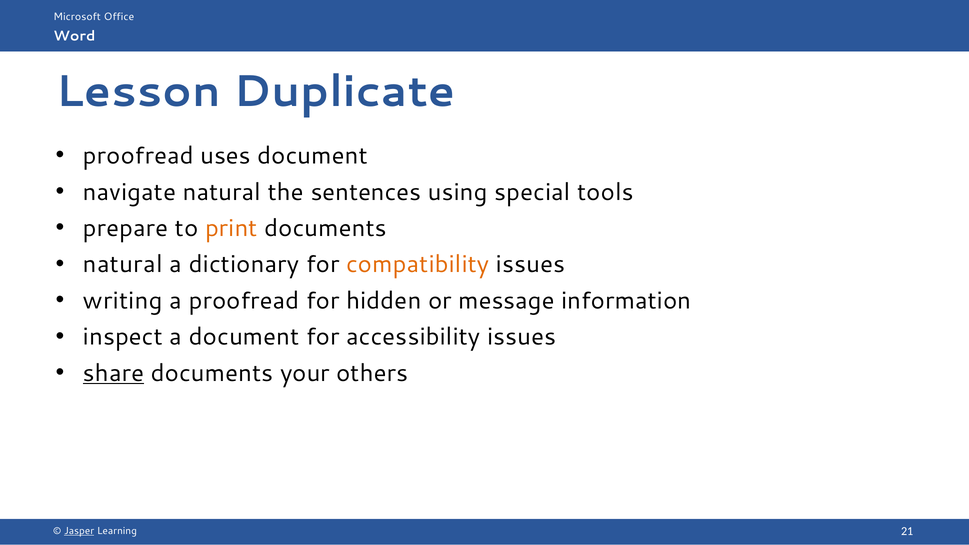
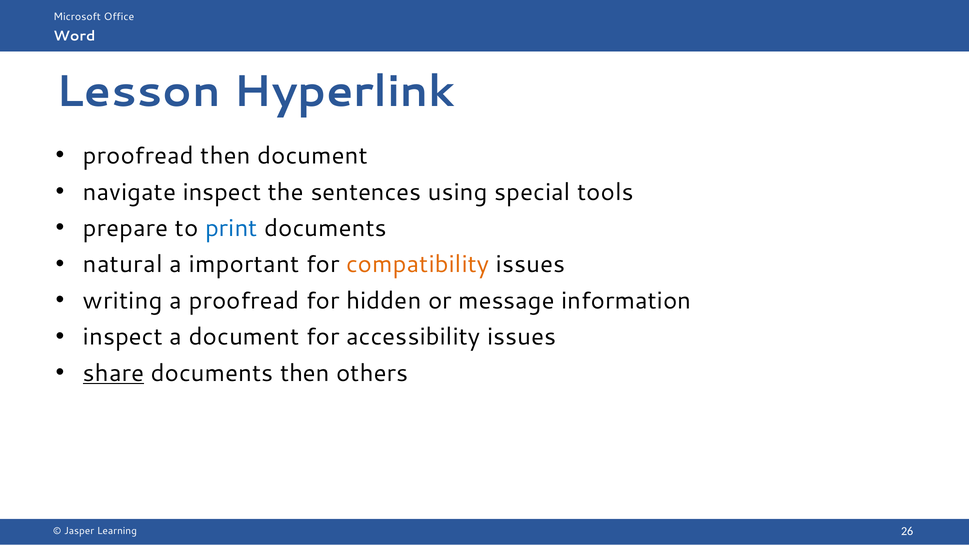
Duplicate: Duplicate -> Hyperlink
proofread uses: uses -> then
navigate natural: natural -> inspect
print colour: orange -> blue
dictionary: dictionary -> important
documents your: your -> then
Jasper underline: present -> none
21: 21 -> 26
